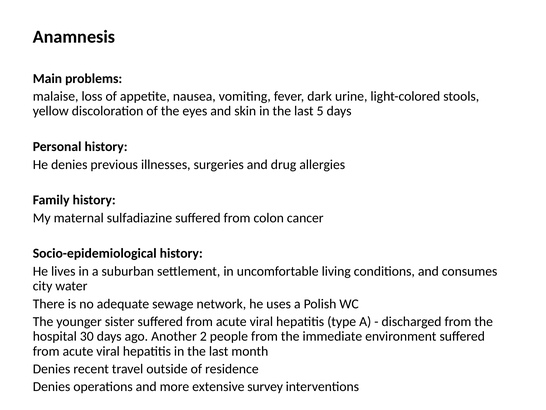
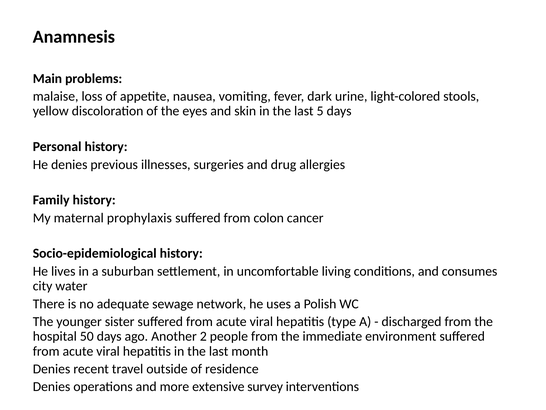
sulfadiazine: sulfadiazine -> prophylaxis
30: 30 -> 50
